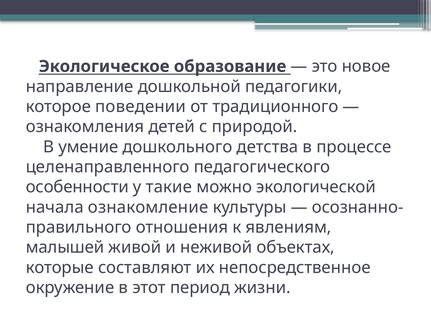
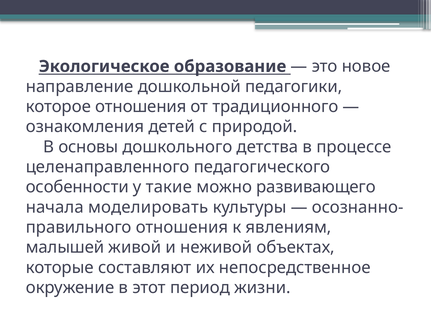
которое поведении: поведении -> отношения
умение: умение -> основы
экологической: экологической -> развивающего
ознакомление: ознакомление -> моделировать
